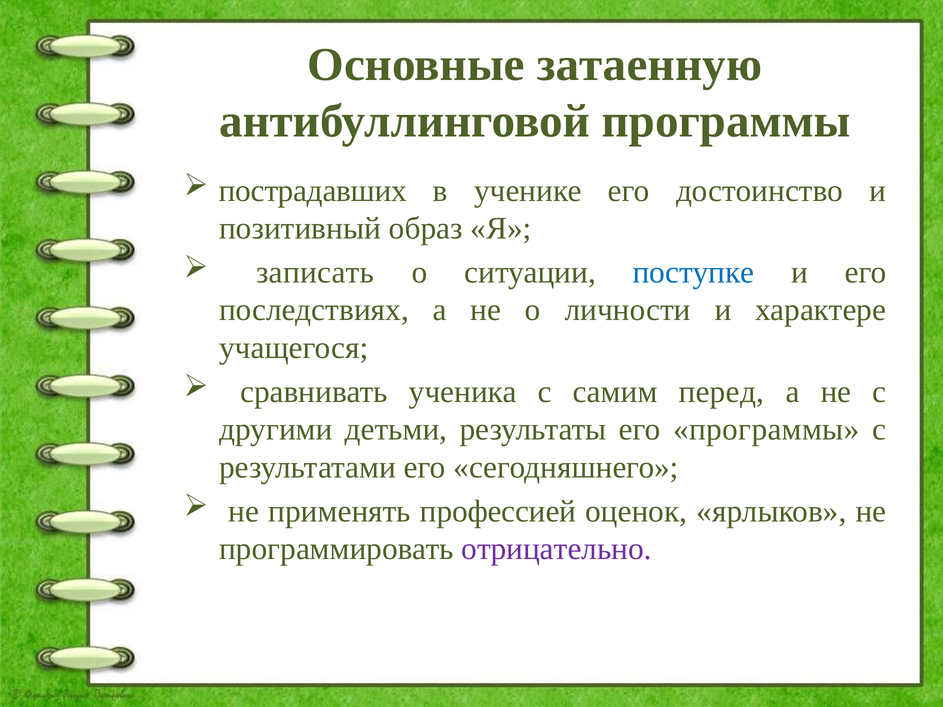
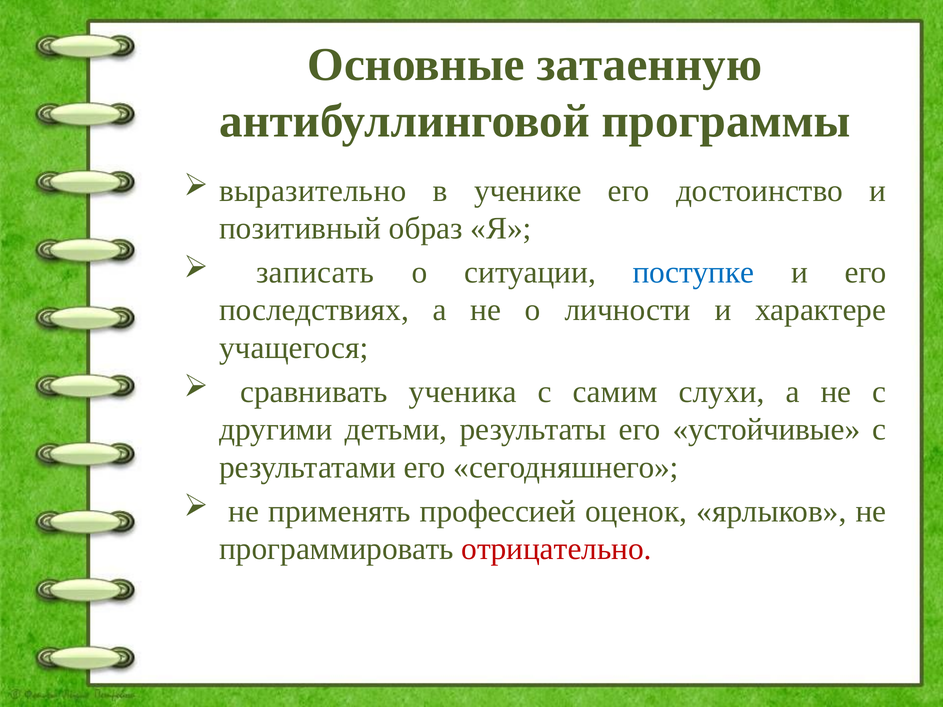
пострадавших: пострадавших -> выразительно
перед: перед -> слухи
его программы: программы -> устойчивые
отрицательно colour: purple -> red
